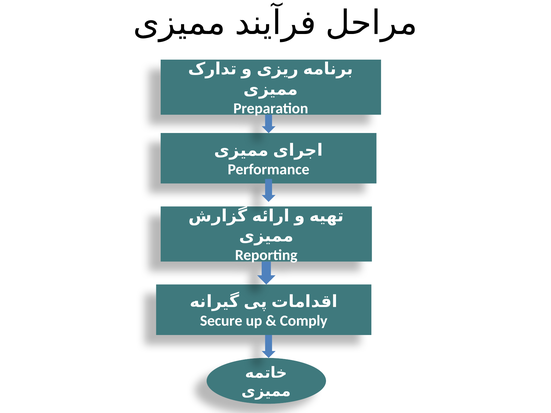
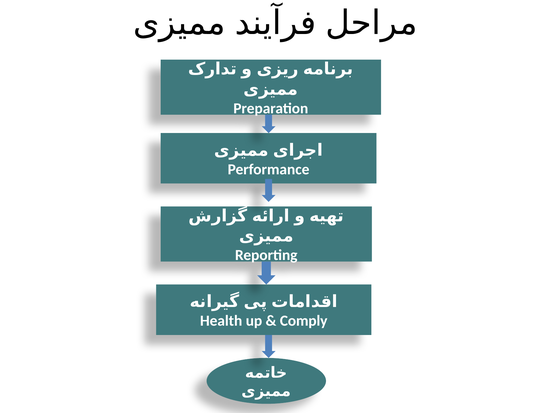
Secure: Secure -> Health
